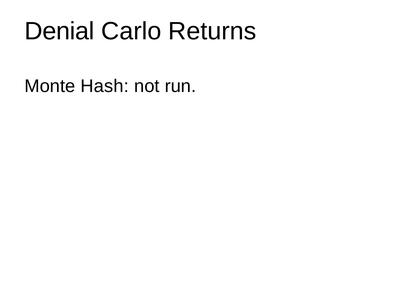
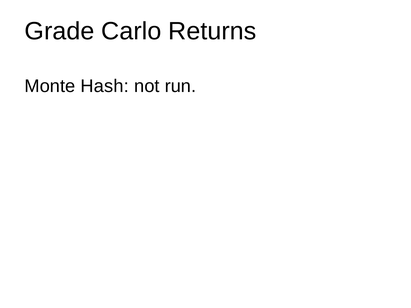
Denial: Denial -> Grade
